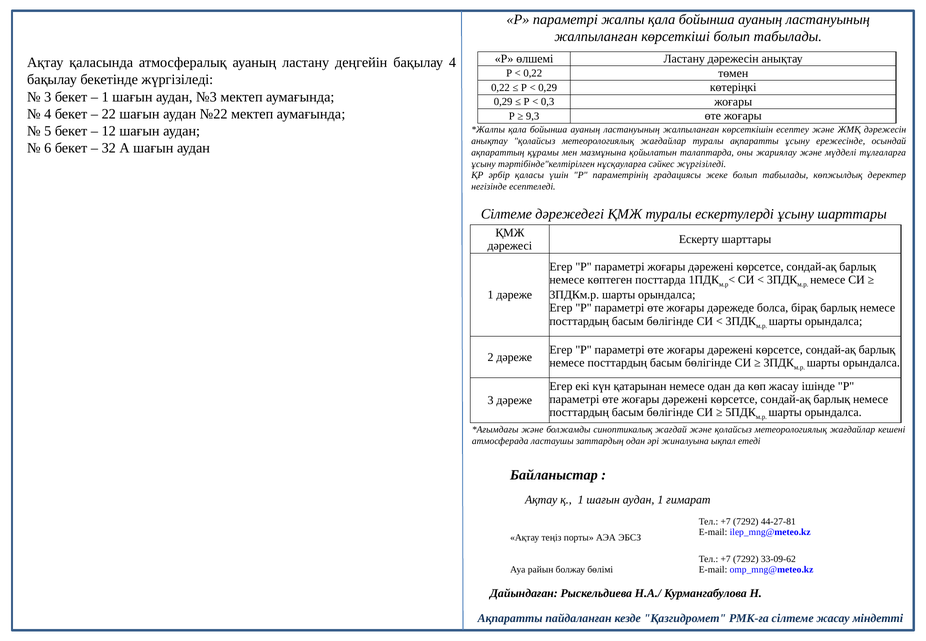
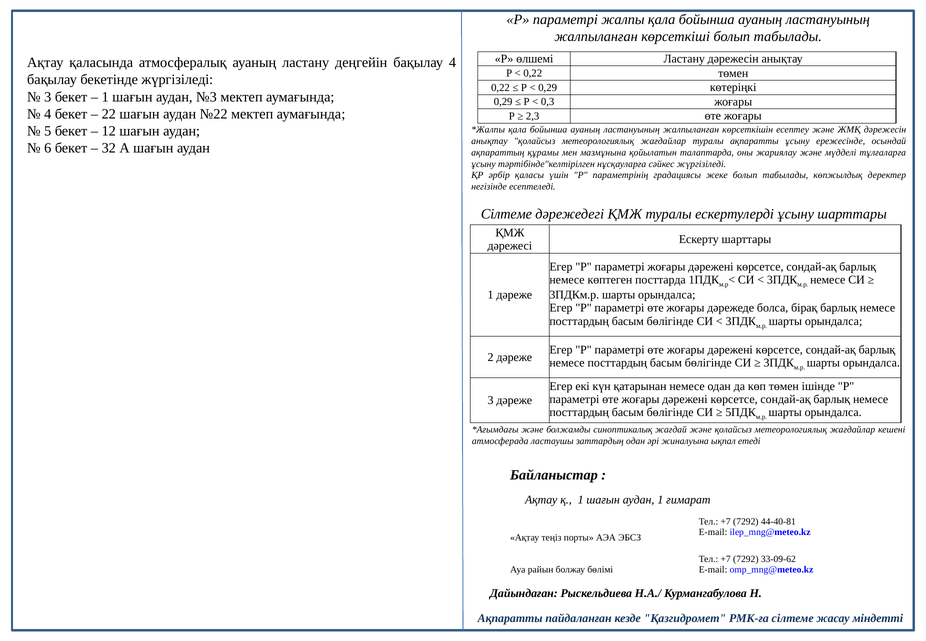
9,3: 9,3 -> 2,3
көп жасау: жасау -> төмен
44-27-81: 44-27-81 -> 44-40-81
